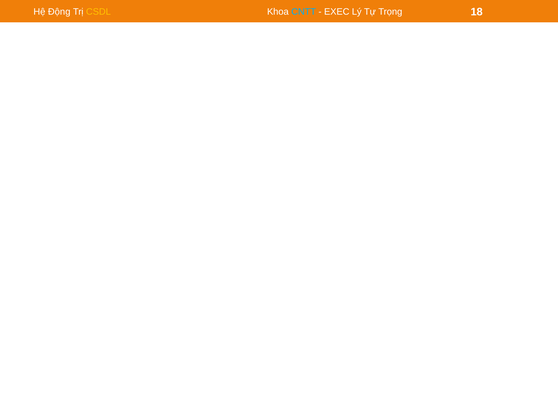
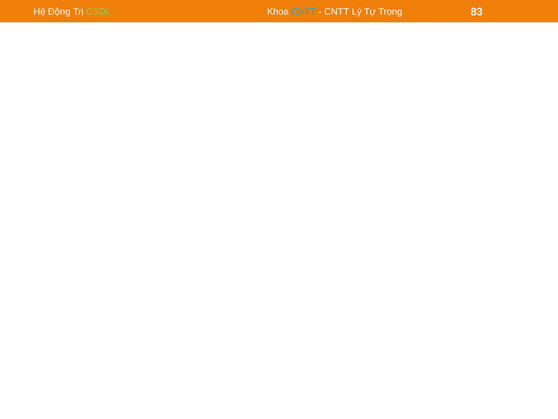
CSDL colour: yellow -> light green
EXEC at (337, 12): EXEC -> CNTT
18: 18 -> 83
